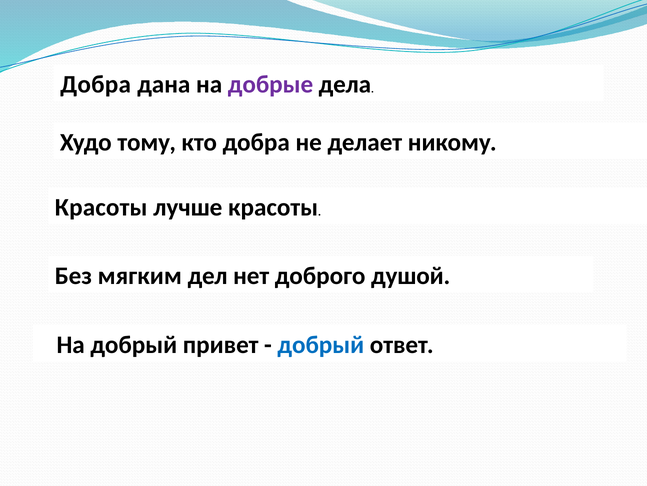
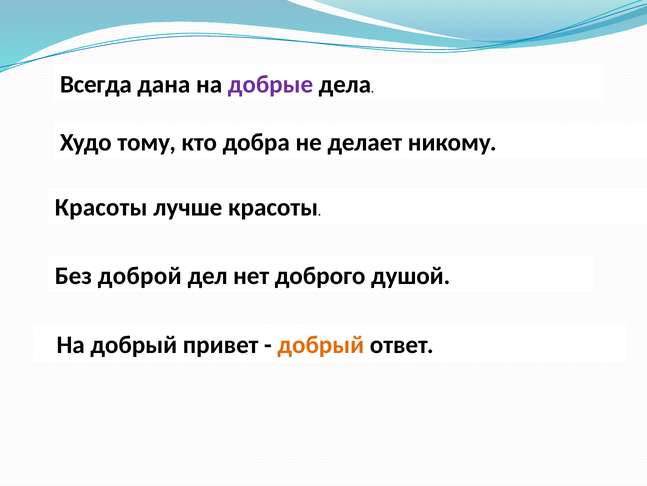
Добра at (96, 85): Добра -> Всегда
мягким: мягким -> доброй
добрый at (321, 344) colour: blue -> orange
